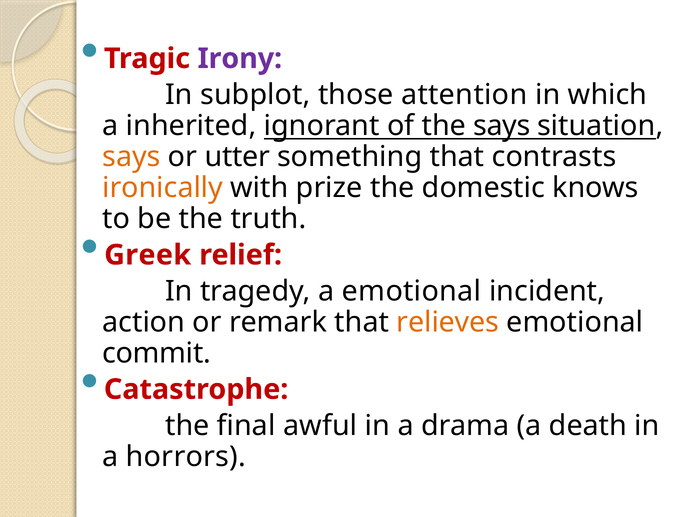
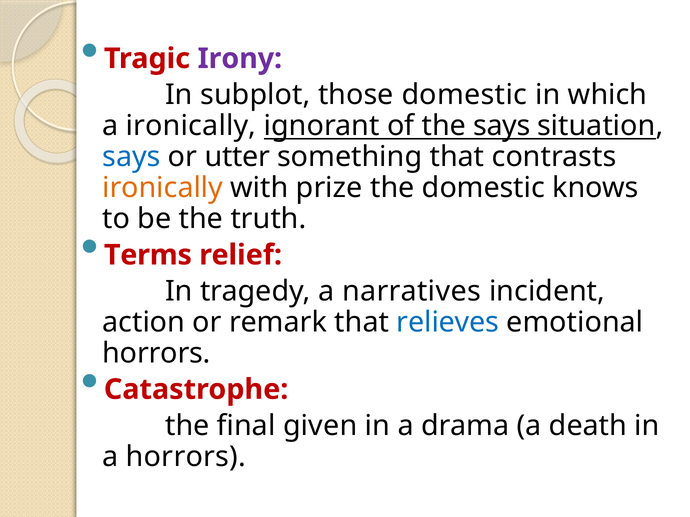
those attention: attention -> domestic
a inherited: inherited -> ironically
says at (131, 157) colour: orange -> blue
Greek: Greek -> Terms
a emotional: emotional -> narratives
relieves colour: orange -> blue
commit at (157, 354): commit -> horrors
awful: awful -> given
